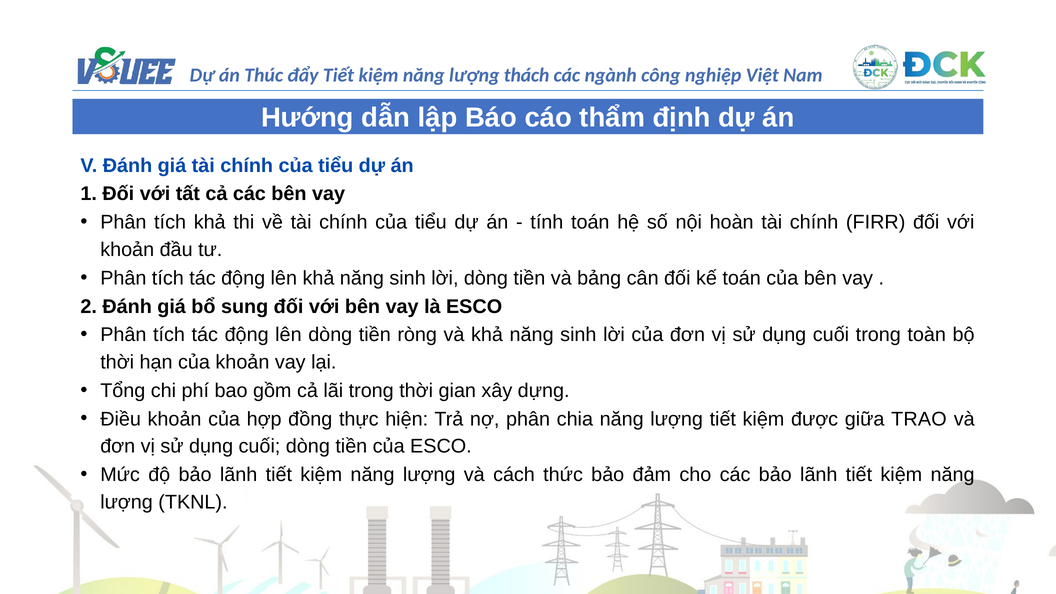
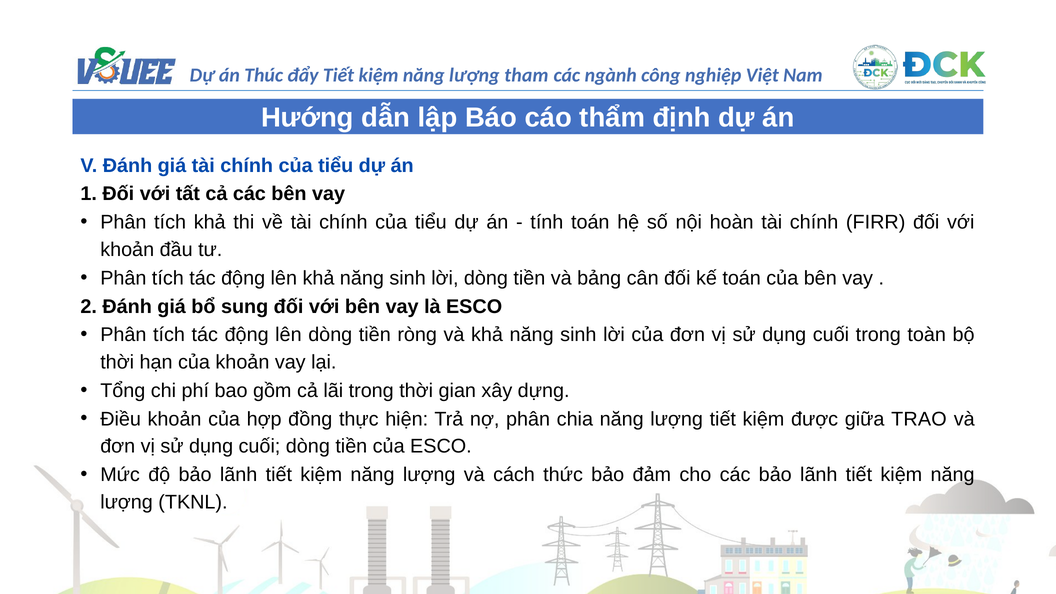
thách: thách -> tham
